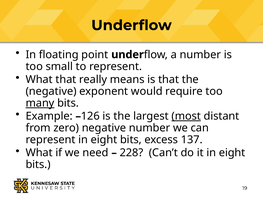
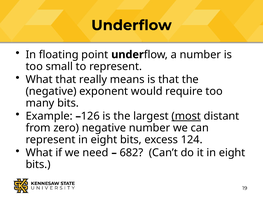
many underline: present -> none
137: 137 -> 124
228: 228 -> 682
